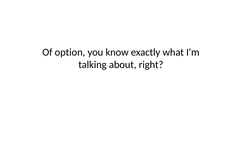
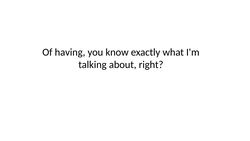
option: option -> having
